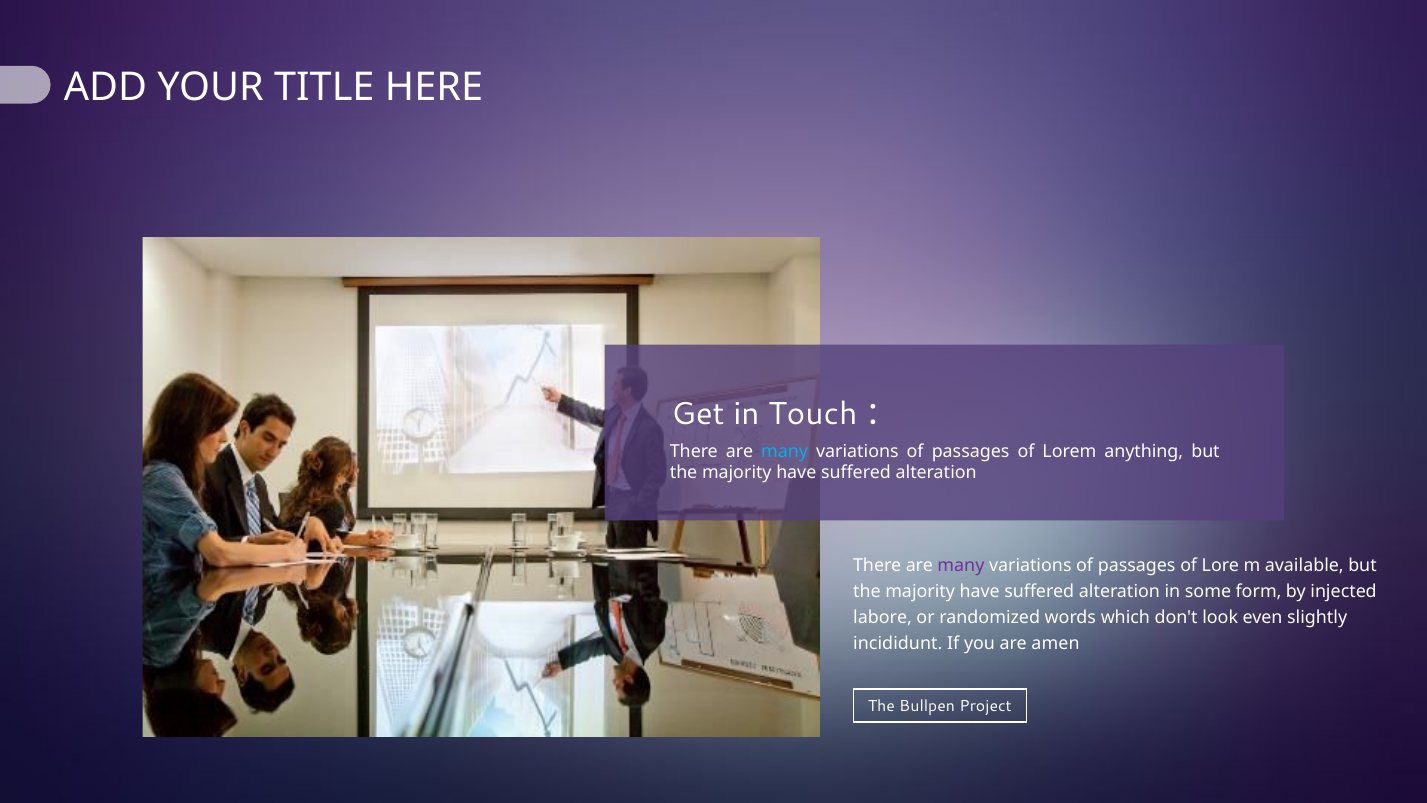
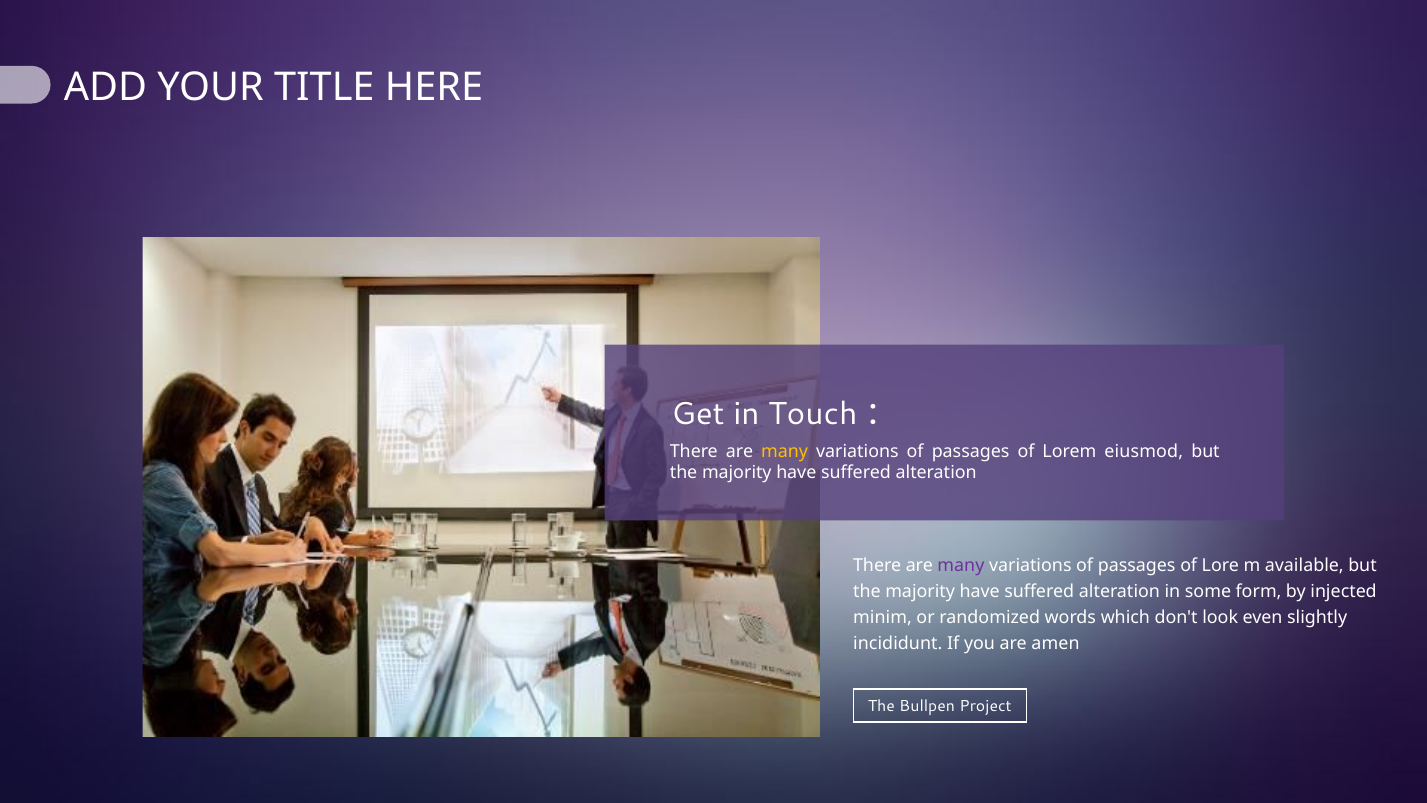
many at (785, 451) colour: light blue -> yellow
anything: anything -> eiusmod
labore: labore -> minim
